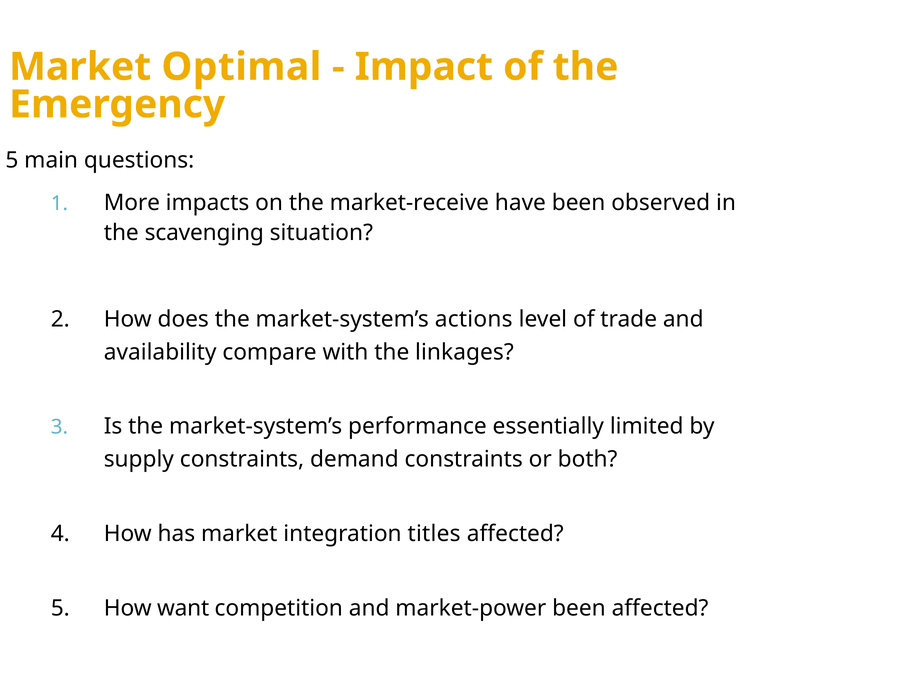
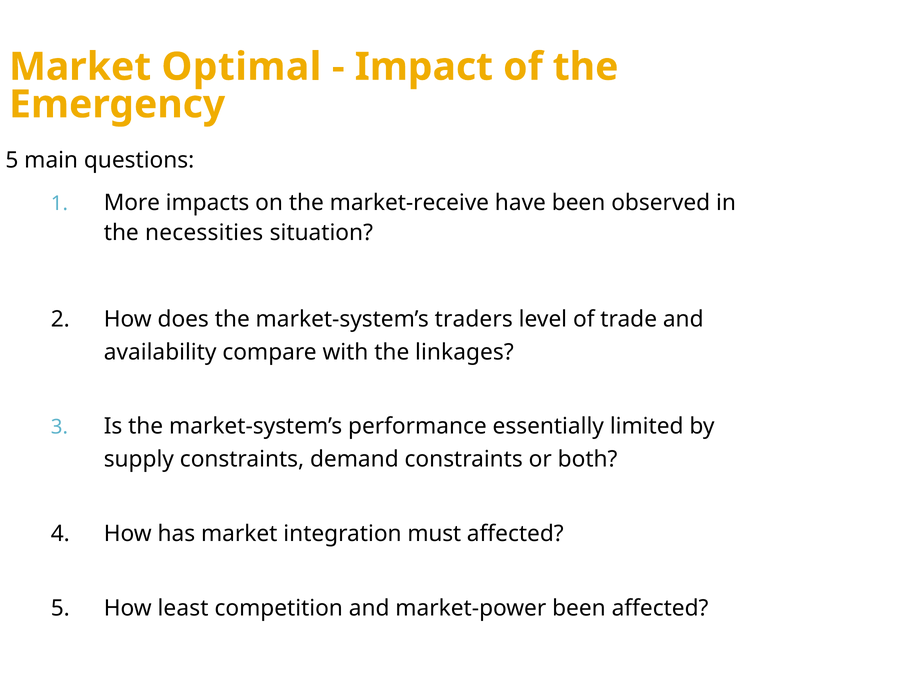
scavenging: scavenging -> necessities
actions: actions -> traders
titles: titles -> must
want: want -> least
